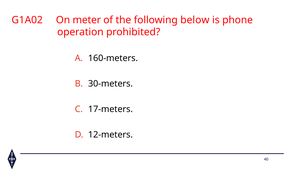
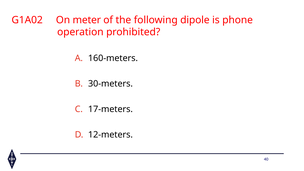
below: below -> dipole
